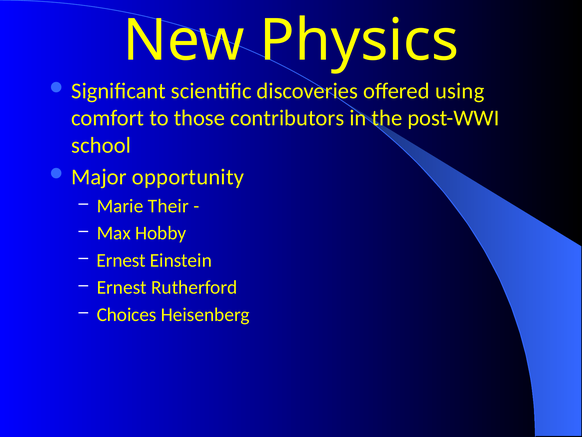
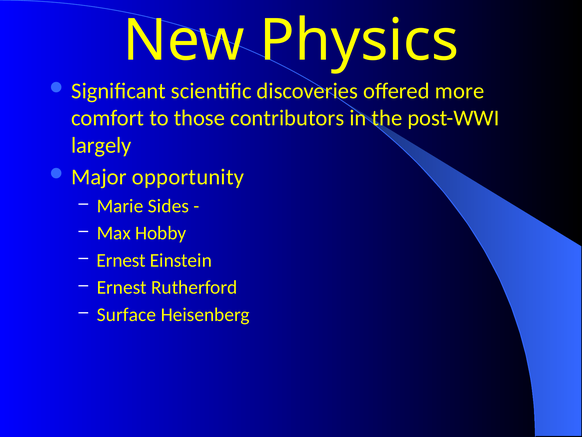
using: using -> more
school: school -> largely
Their: Their -> Sides
Choices: Choices -> Surface
